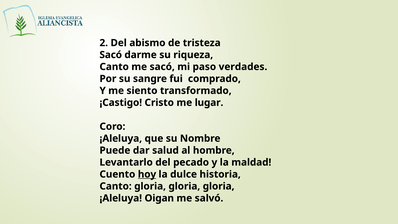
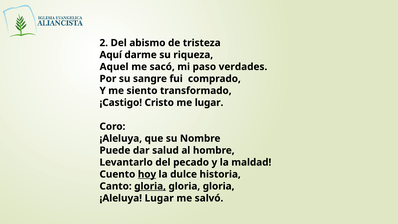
Sacó at (111, 55): Sacó -> Aquí
Canto at (114, 67): Canto -> Aquel
gloria at (150, 186) underline: none -> present
¡Aleluya Oigan: Oigan -> Lugar
